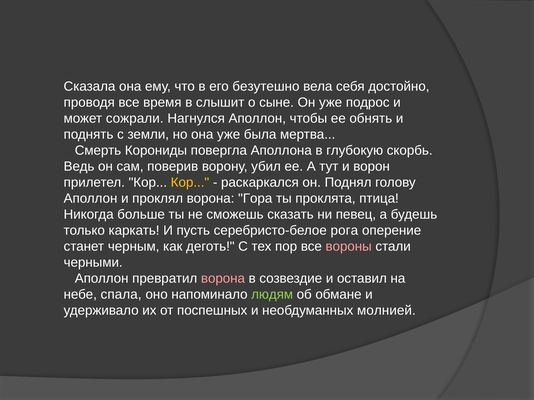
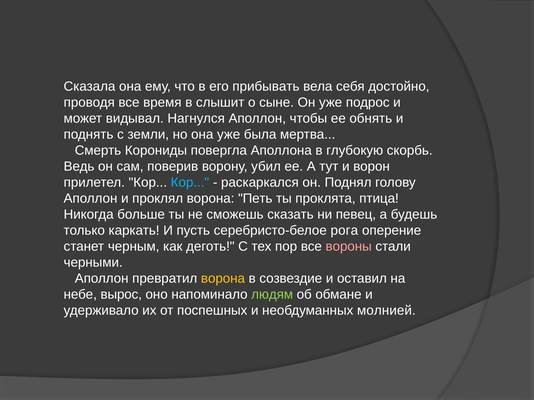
безутешно: безутешно -> прибывать
сожрали: сожрали -> видывал
Кор at (190, 183) colour: yellow -> light blue
Гора: Гора -> Петь
ворона at (223, 279) colour: pink -> yellow
спала: спала -> вырос
